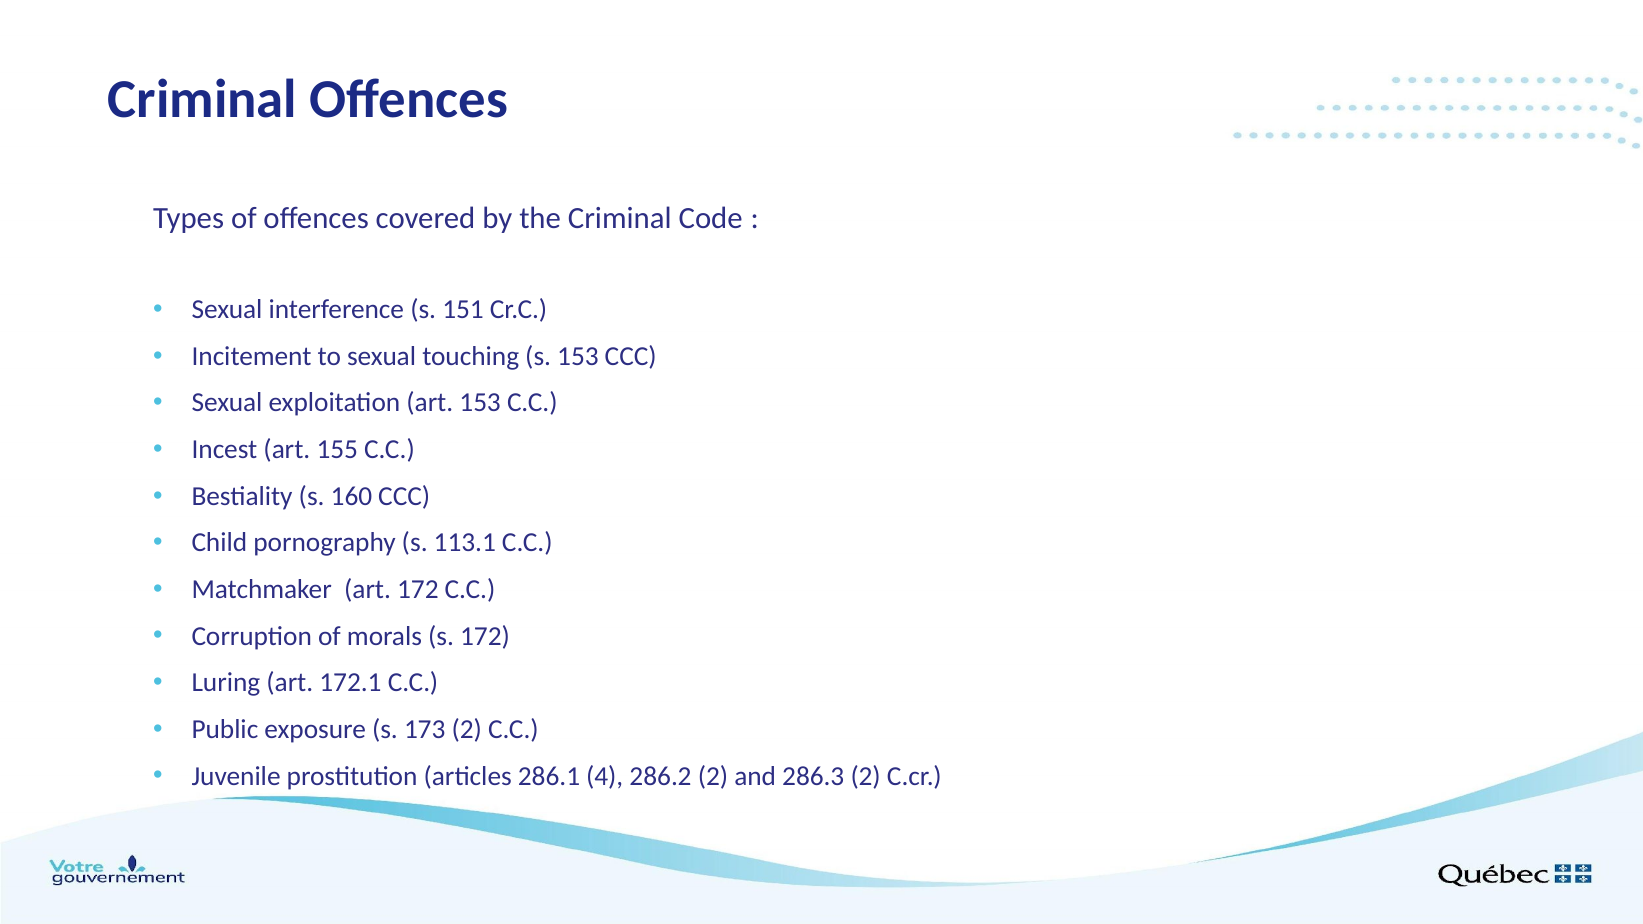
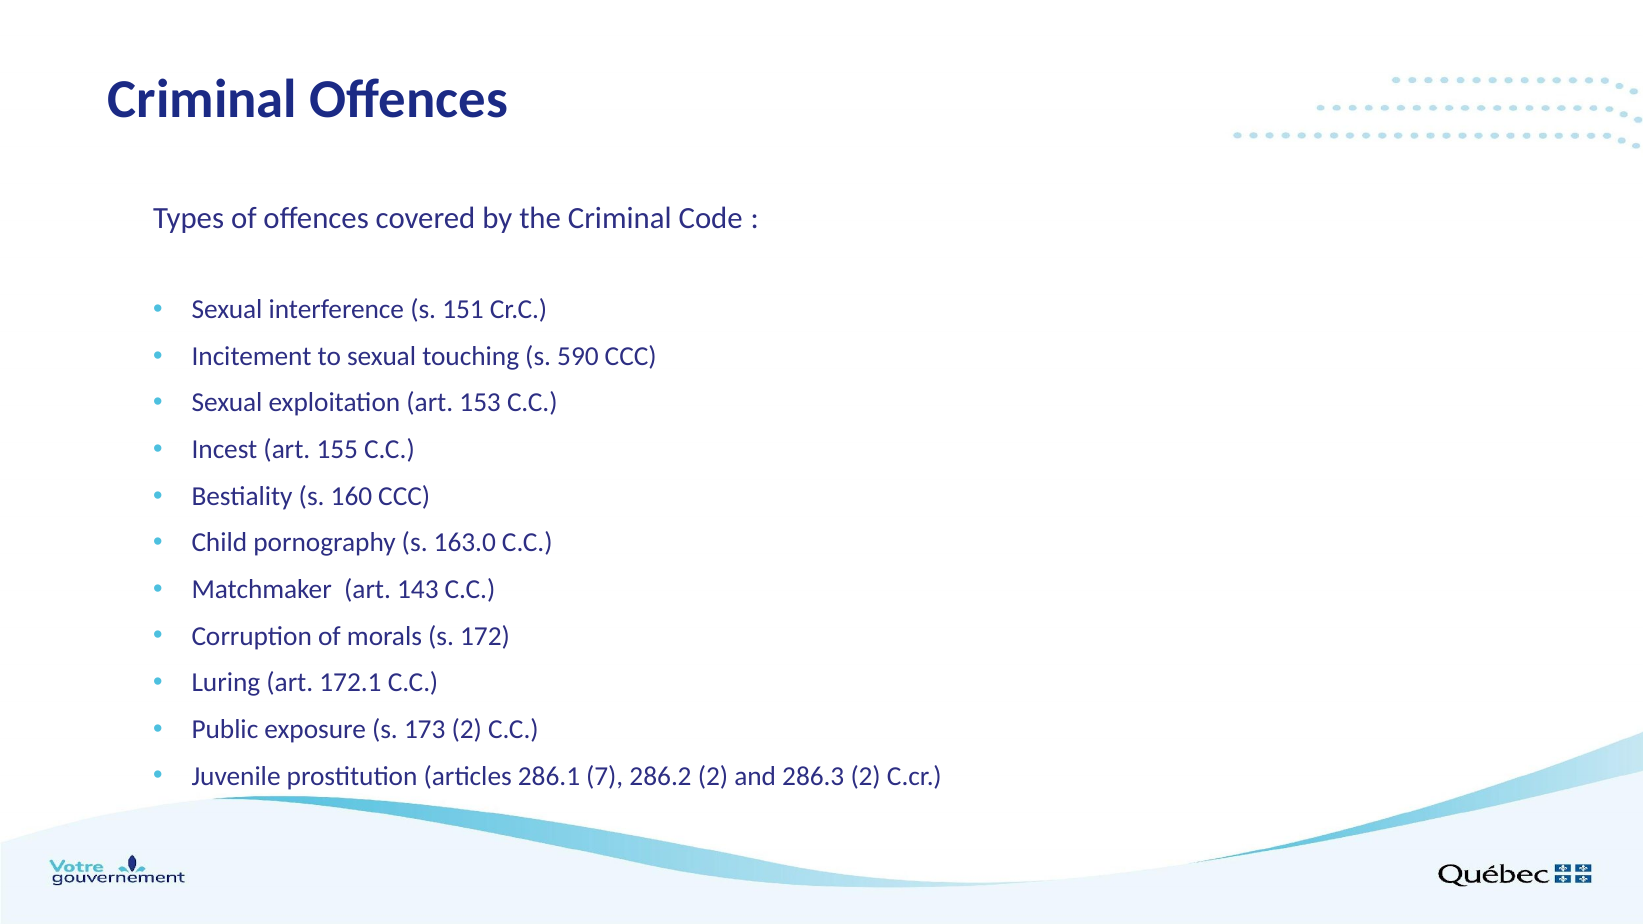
s 153: 153 -> 590
113.1: 113.1 -> 163.0
art 172: 172 -> 143
4: 4 -> 7
